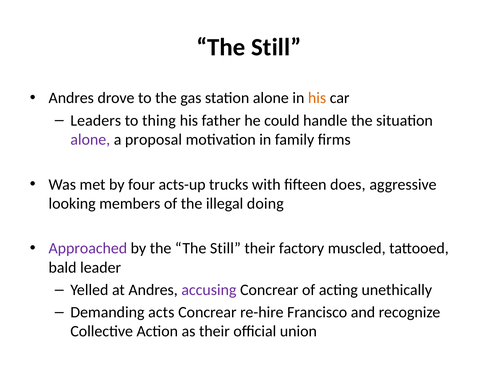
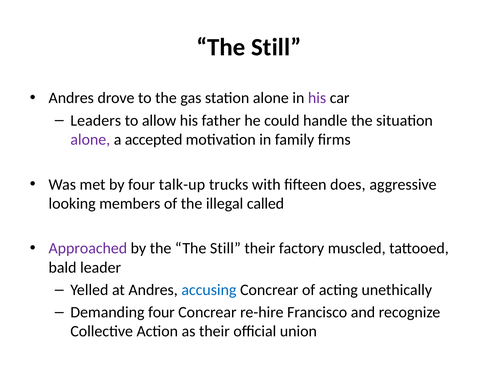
his at (317, 98) colour: orange -> purple
thing: thing -> allow
proposal: proposal -> accepted
acts-up: acts-up -> talk-up
doing: doing -> called
accusing colour: purple -> blue
Demanding acts: acts -> four
